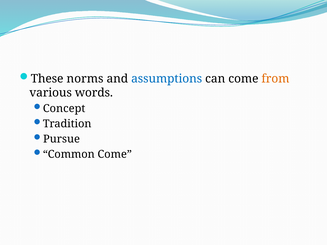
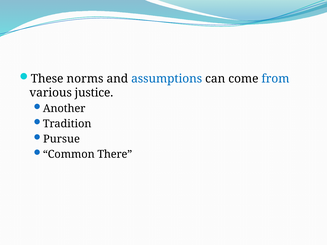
from colour: orange -> blue
words: words -> justice
Concept: Concept -> Another
Common Come: Come -> There
